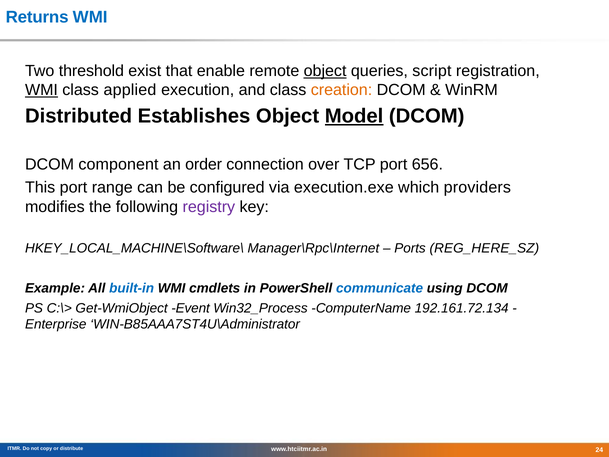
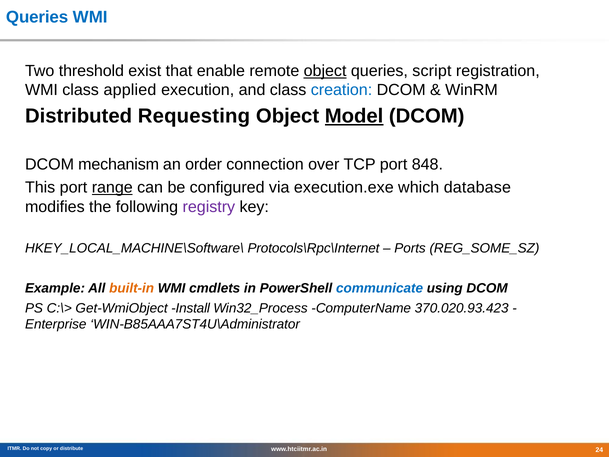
Returns at (37, 17): Returns -> Queries
WMI at (41, 90) underline: present -> none
creation colour: orange -> blue
Establishes: Establishes -> Requesting
component: component -> mechanism
656: 656 -> 848
range underline: none -> present
providers: providers -> database
Manager\Rpc\Internet: Manager\Rpc\Internet -> Protocols\Rpc\Internet
REG_HERE_SZ: REG_HERE_SZ -> REG_SOME_SZ
built-in colour: blue -> orange
Event: Event -> Install
192.161.72.134: 192.161.72.134 -> 370.020.93.423
